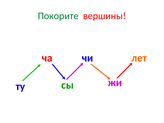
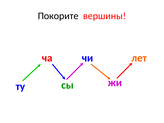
Покорите colour: green -> black
